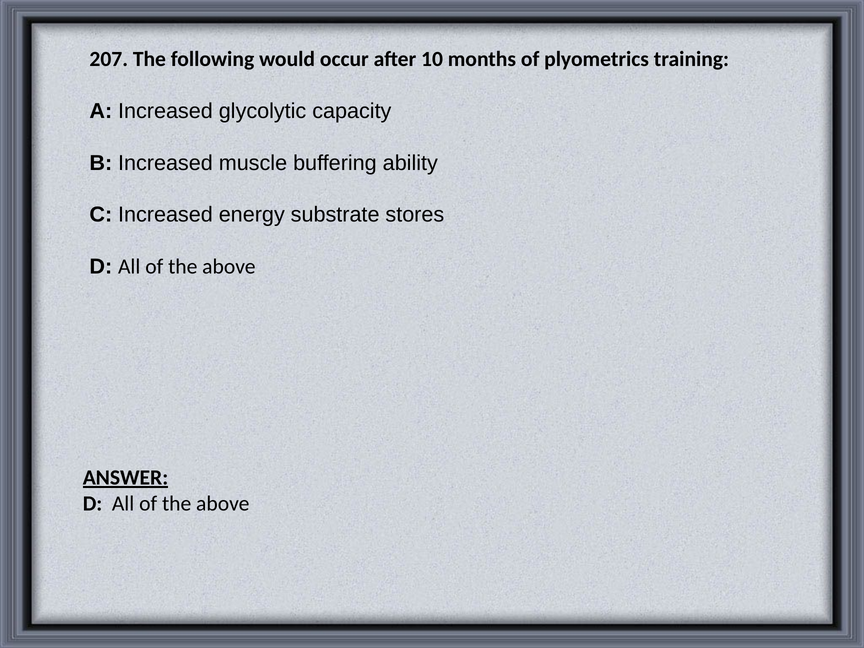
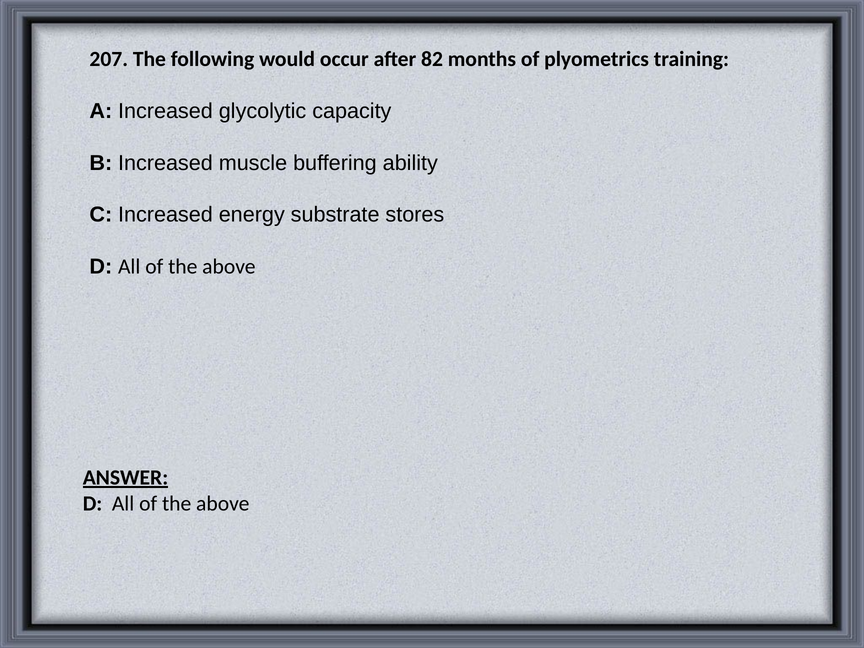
10: 10 -> 82
